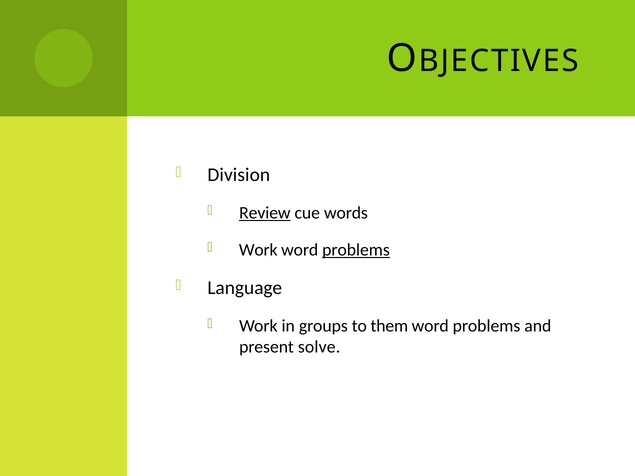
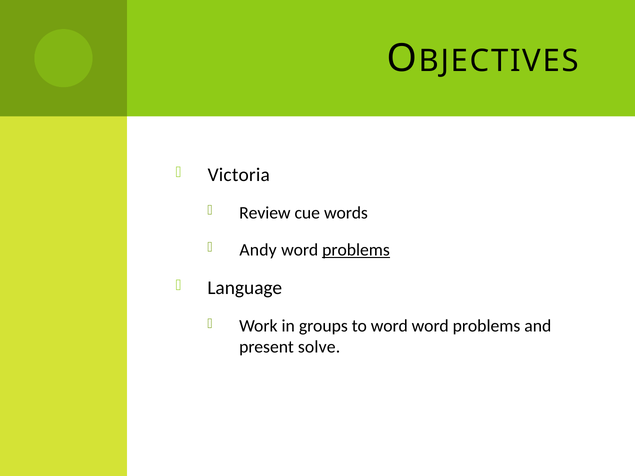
Division: Division -> Victoria
Review underline: present -> none
Work at (258, 250): Work -> Andy
to them: them -> word
